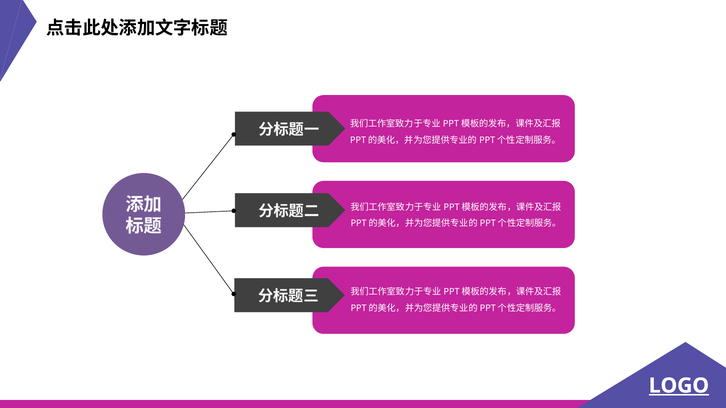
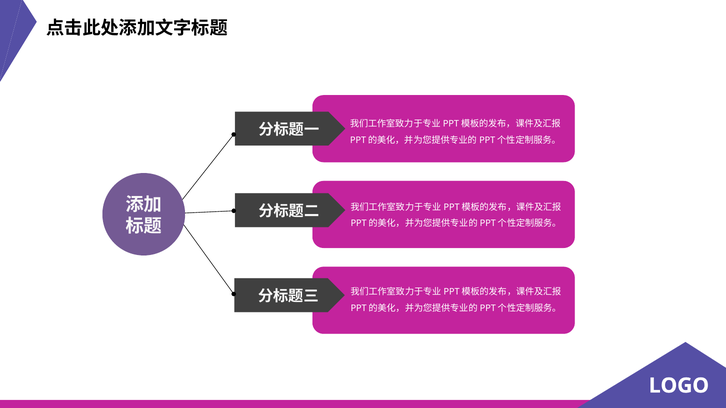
LOGO underline: present -> none
